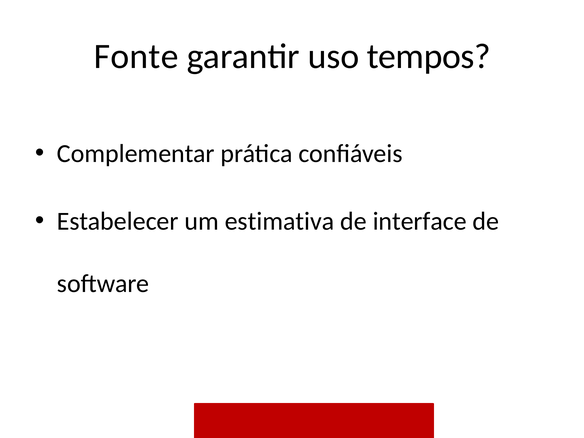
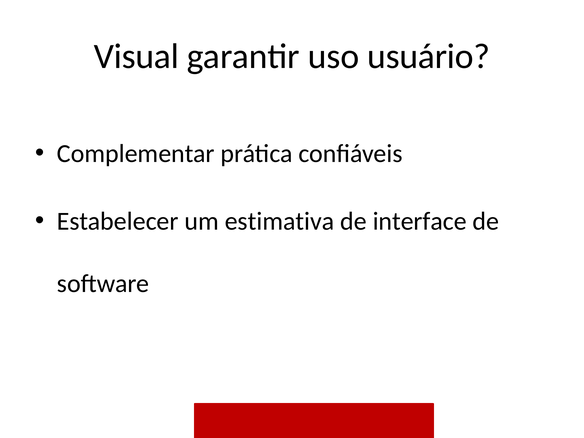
Fonte: Fonte -> Visual
tempos: tempos -> usuário
